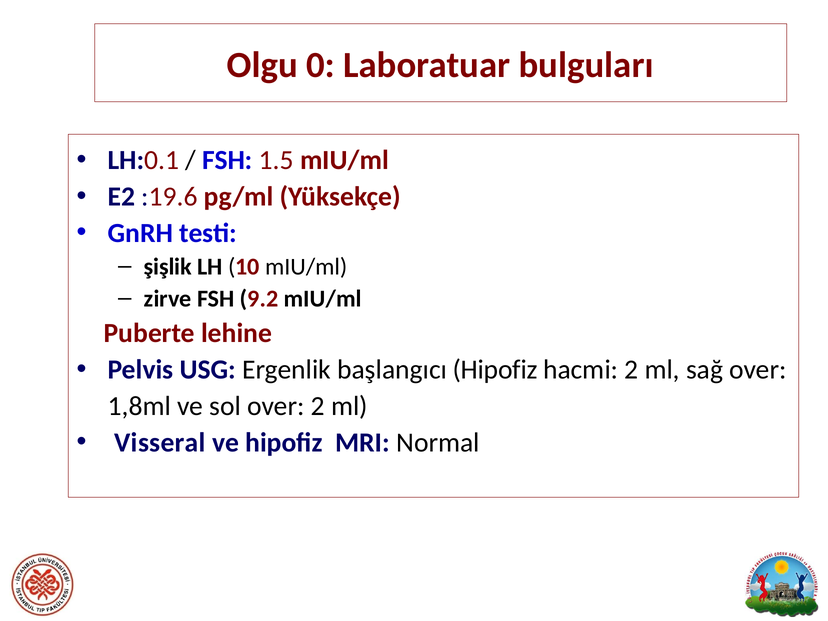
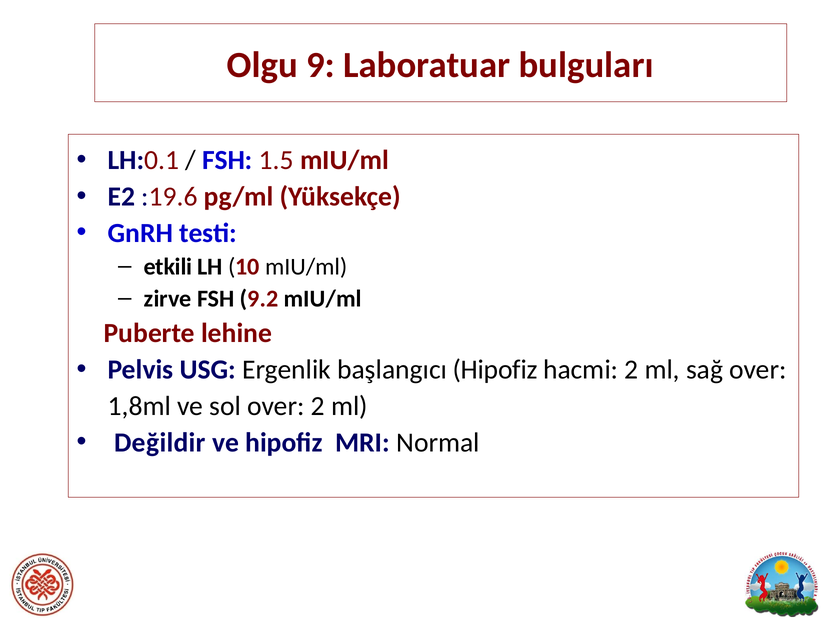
0: 0 -> 9
şişlik: şişlik -> etkili
Visseral: Visseral -> Değildir
